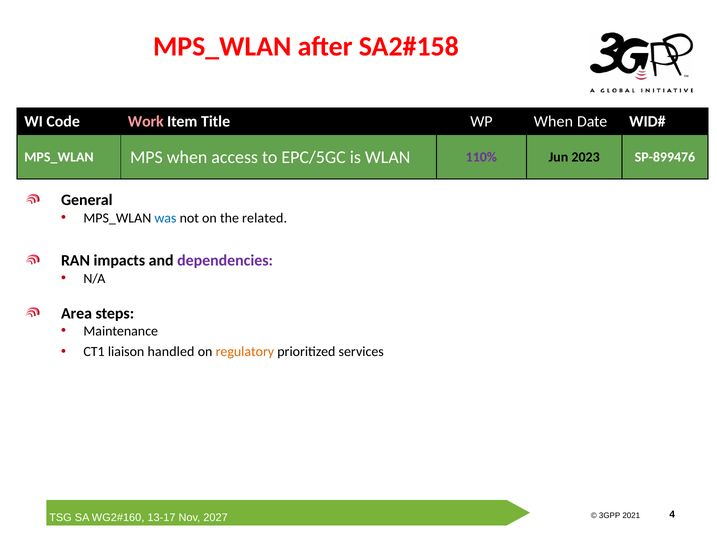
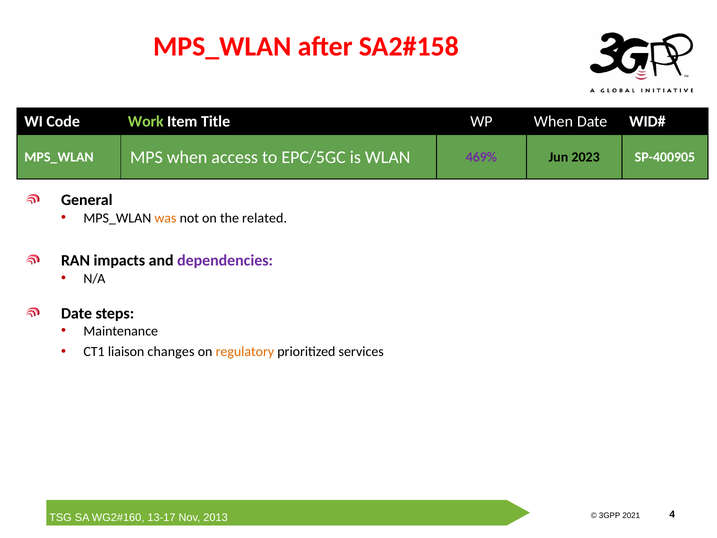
Work colour: pink -> light green
110%: 110% -> 469%
SP-899476: SP-899476 -> SP-400905
was colour: blue -> orange
Area at (77, 313): Area -> Date
handled: handled -> changes
2027: 2027 -> 2013
